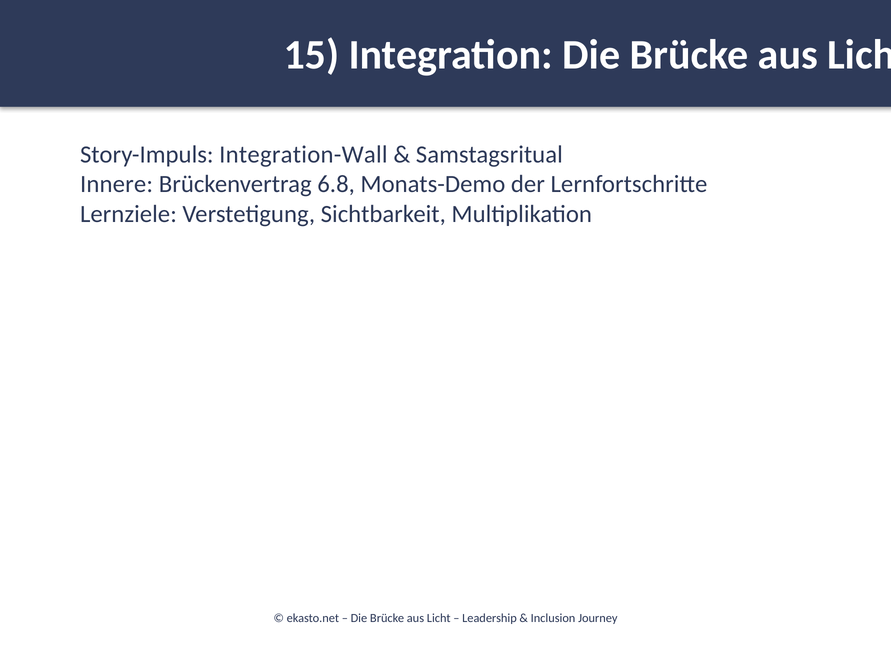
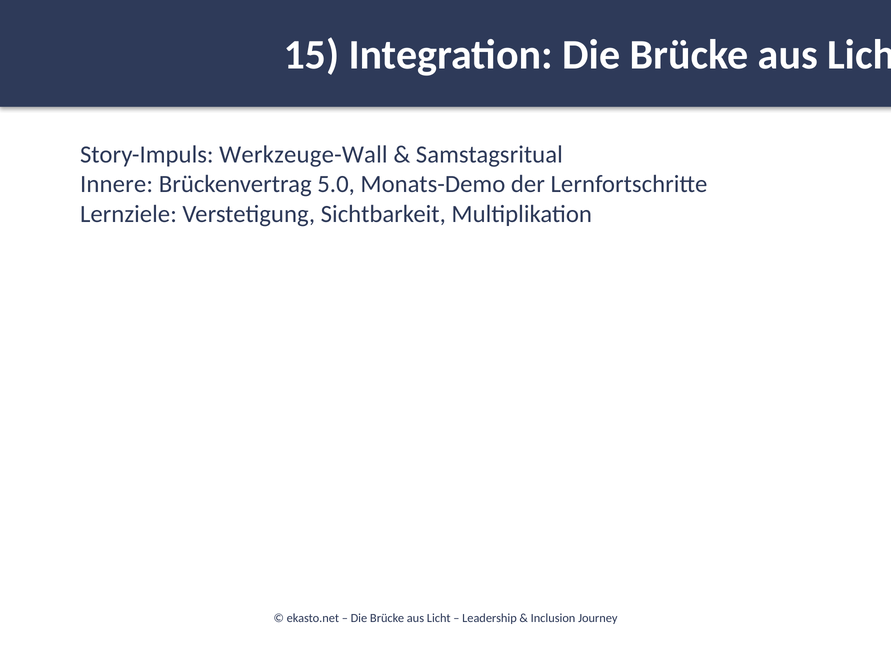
Integration-Wall: Integration-Wall -> Werkzeuge-Wall
6.8: 6.8 -> 5.0
